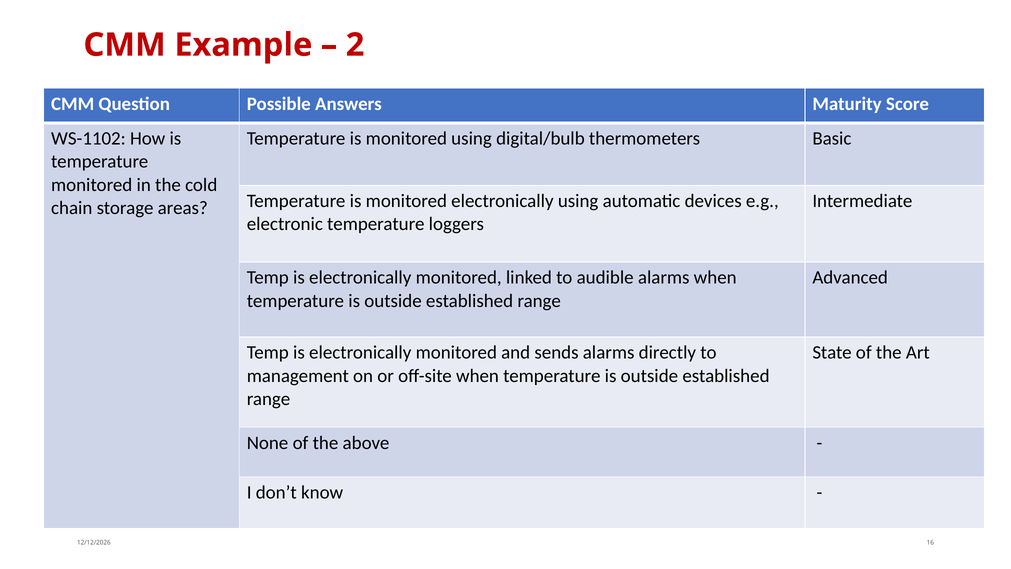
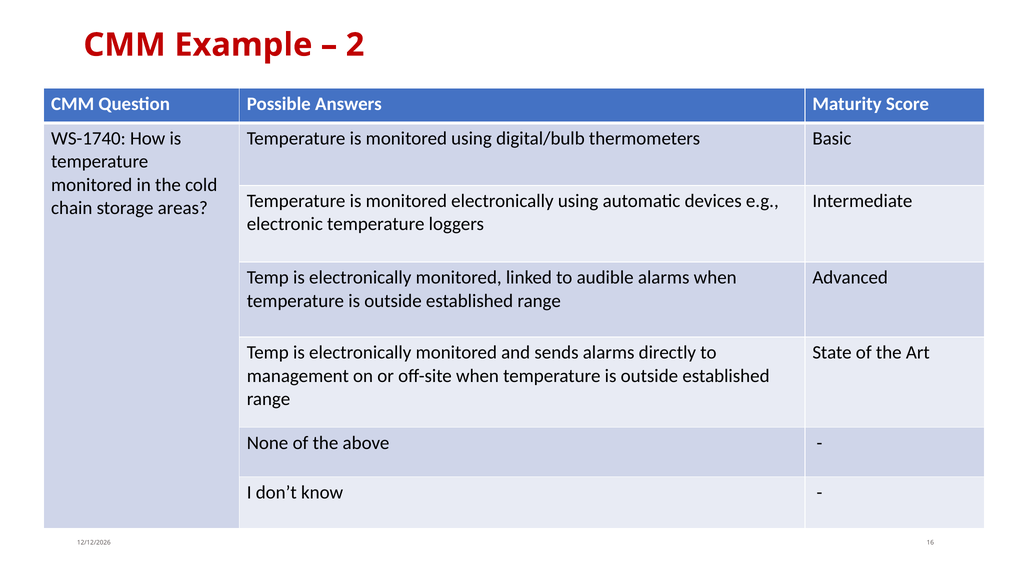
WS-1102: WS-1102 -> WS-1740
